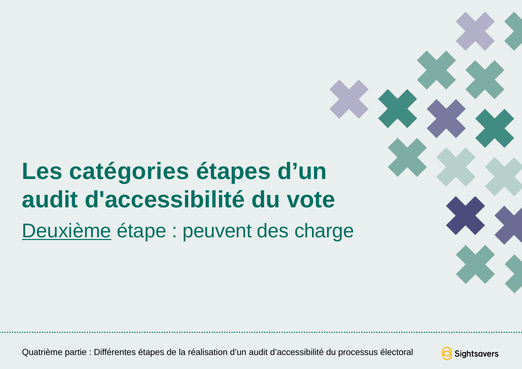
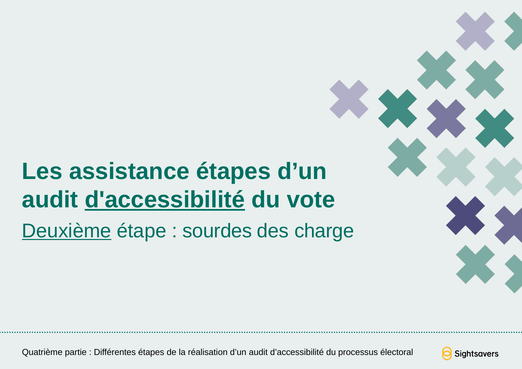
catégories: catégories -> assistance
d'accessibilité underline: none -> present
peuvent: peuvent -> sourdes
